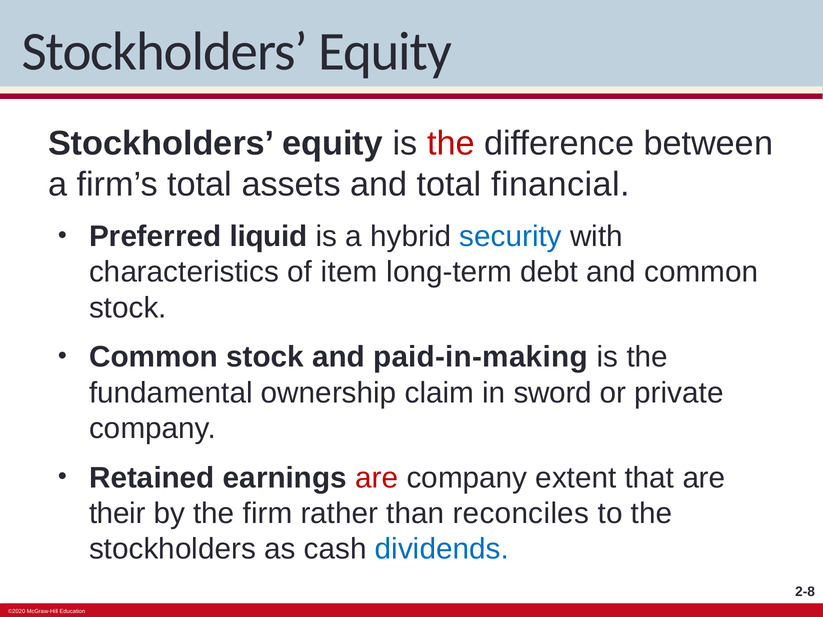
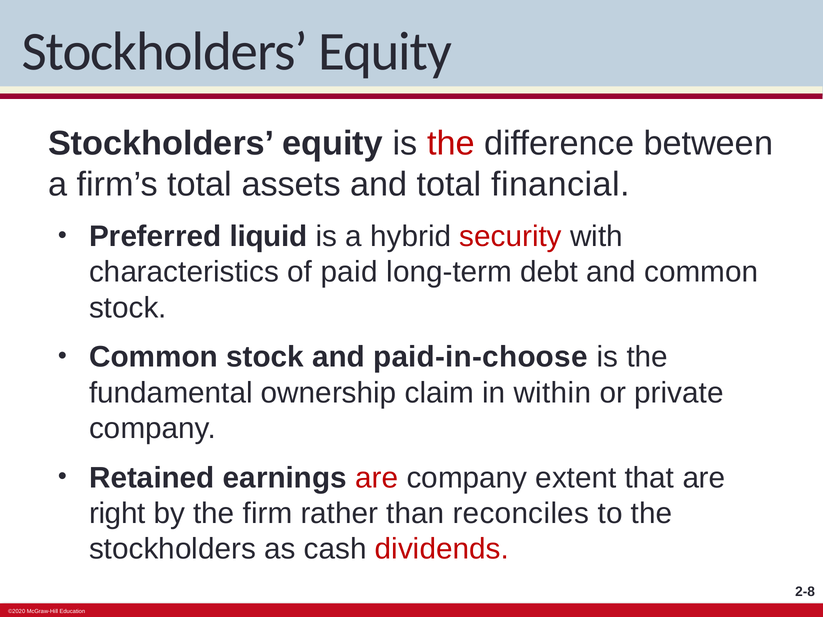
security colour: blue -> red
item: item -> paid
paid-in-making: paid-in-making -> paid-in-choose
sword: sword -> within
their: their -> right
dividends colour: blue -> red
